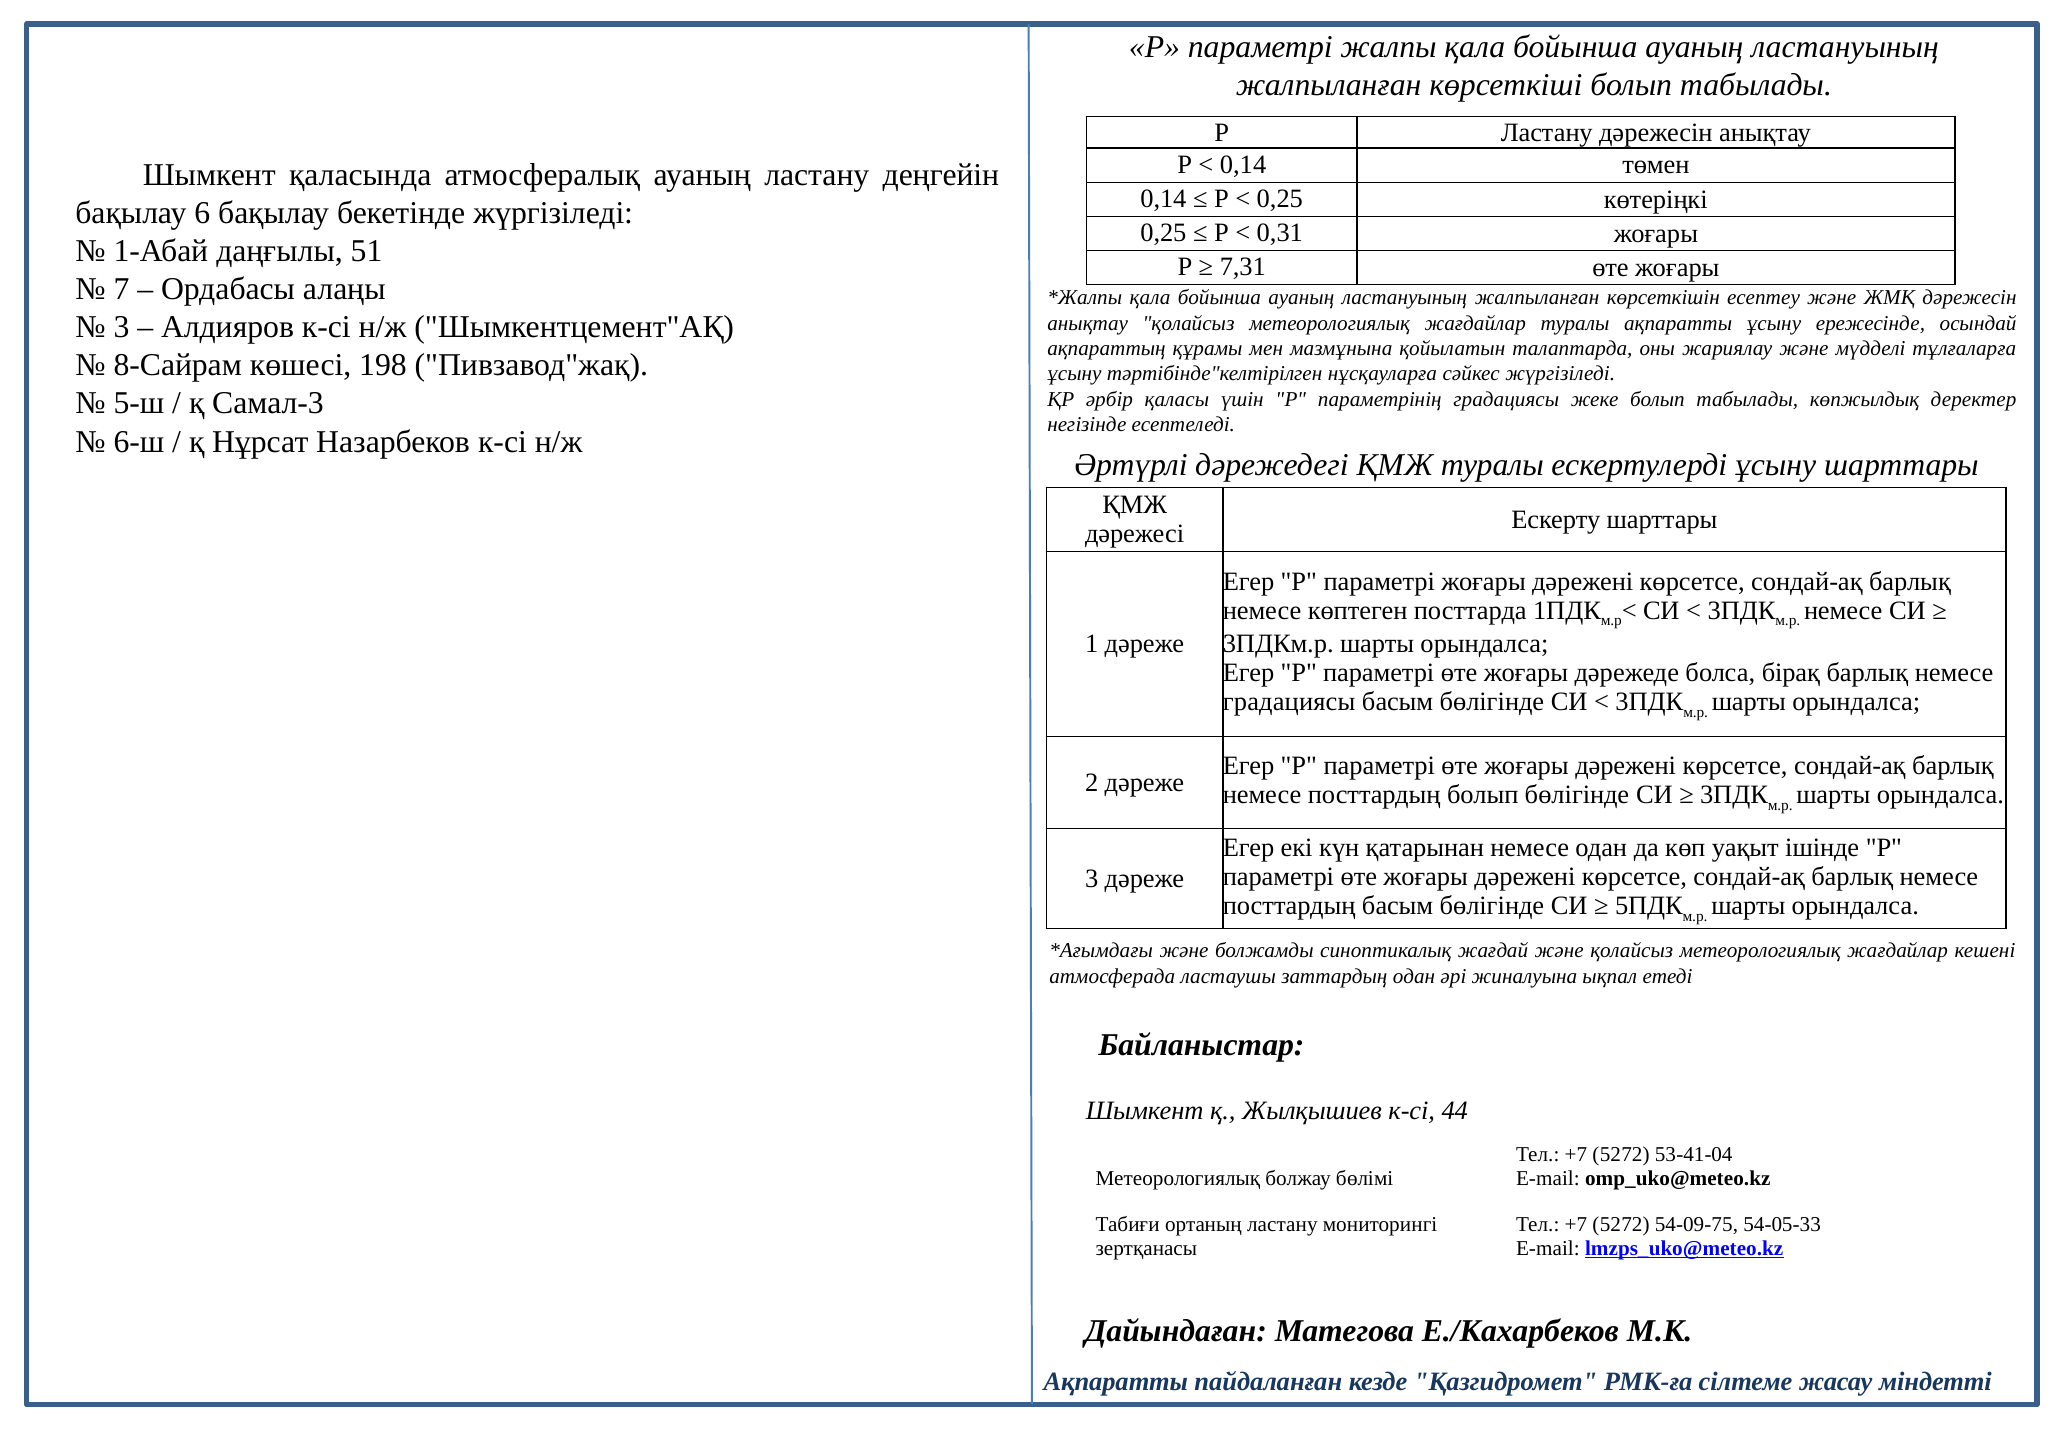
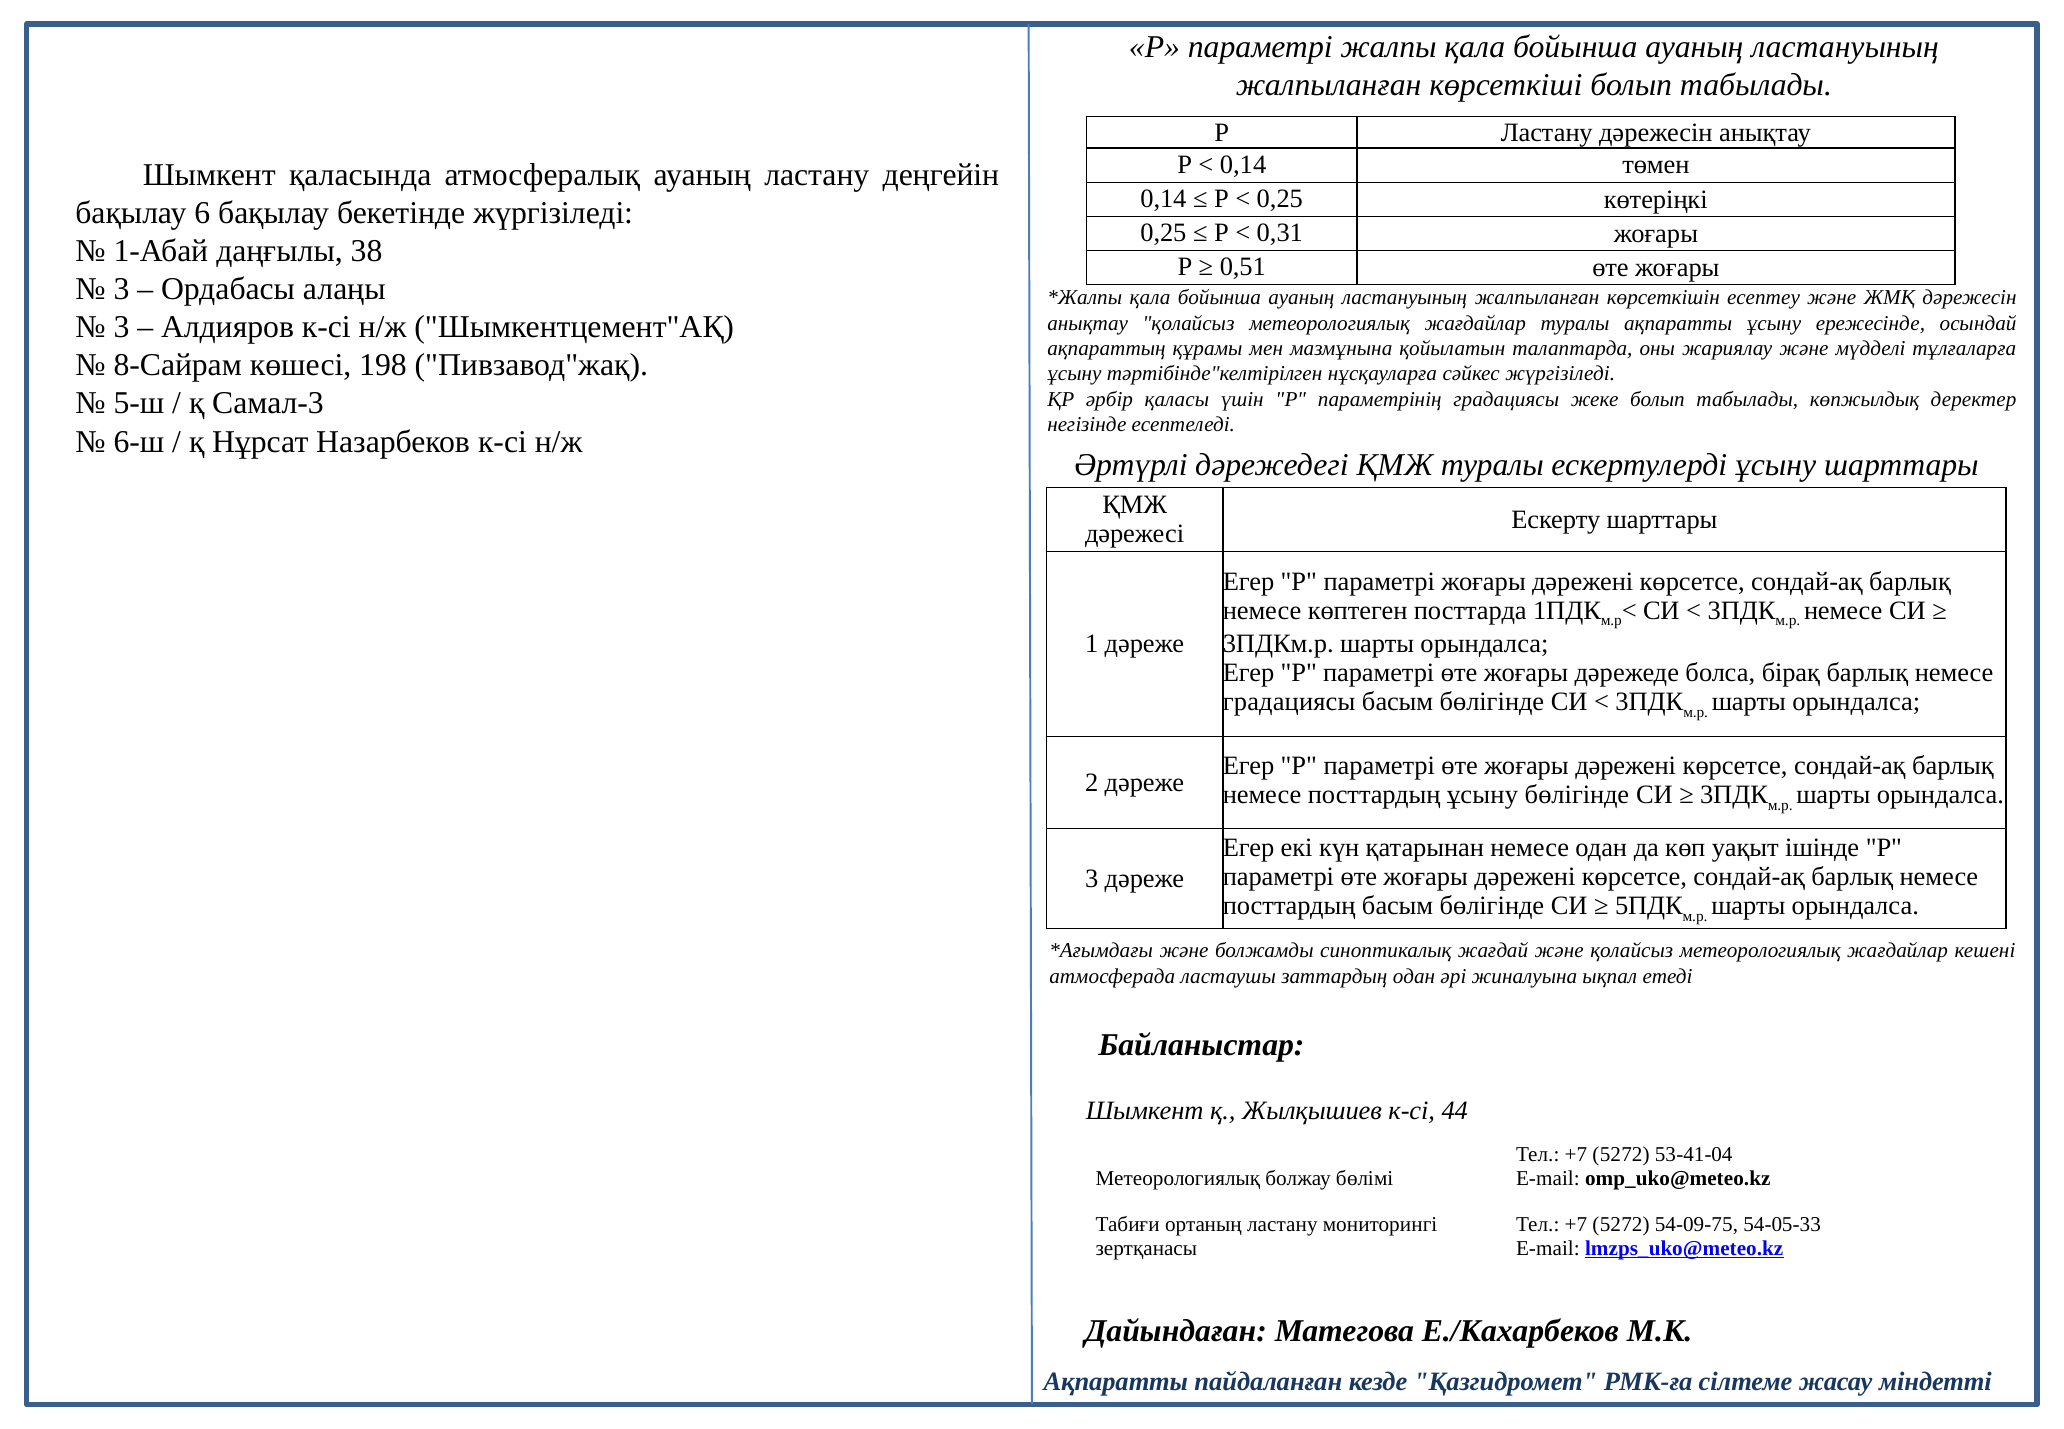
51: 51 -> 38
7,31: 7,31 -> 0,51
7 at (121, 289): 7 -> 3
посттардың болып: болып -> ұсыну
